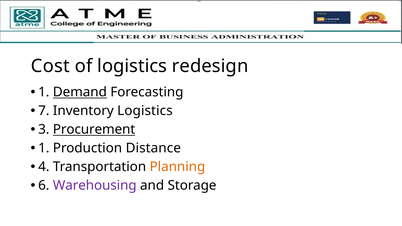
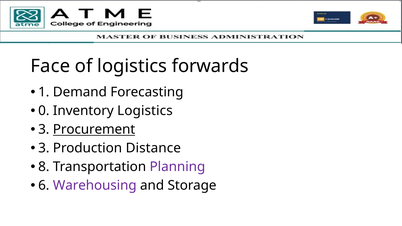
Cost: Cost -> Face
redesign: redesign -> forwards
Demand underline: present -> none
7: 7 -> 0
1 at (44, 148): 1 -> 3
4: 4 -> 8
Planning colour: orange -> purple
